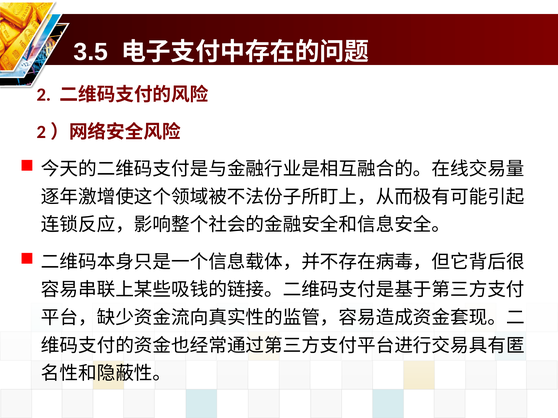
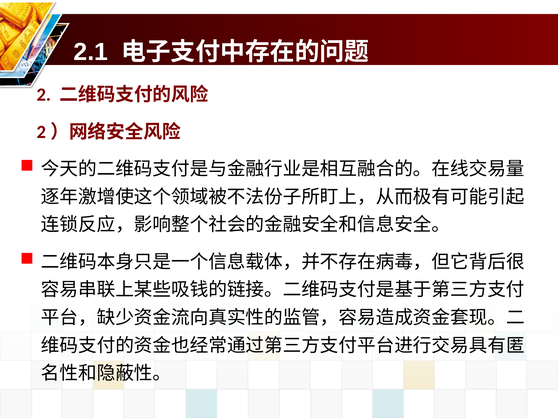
3.5: 3.5 -> 2.1
